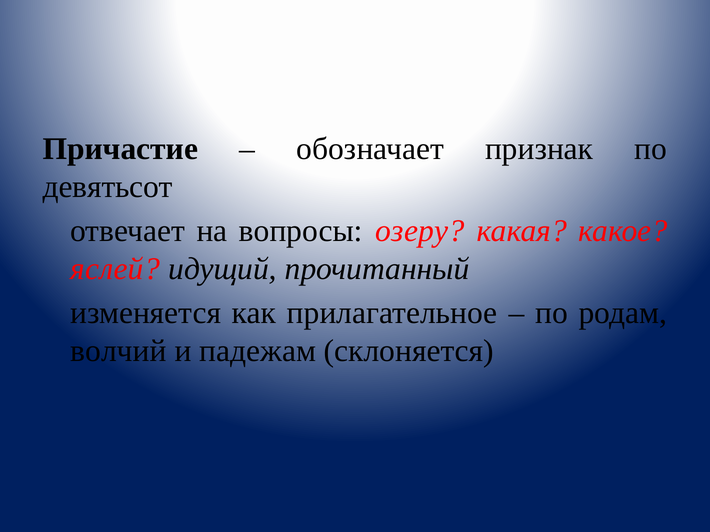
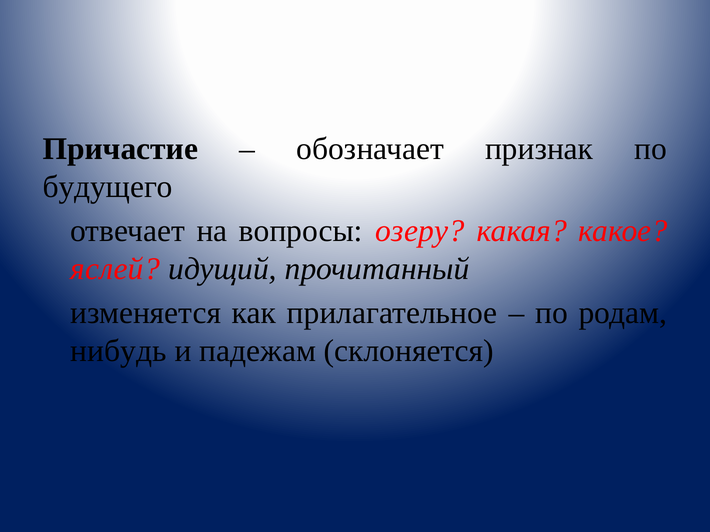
девятьсот: девятьсот -> будущего
волчий: волчий -> нибудь
